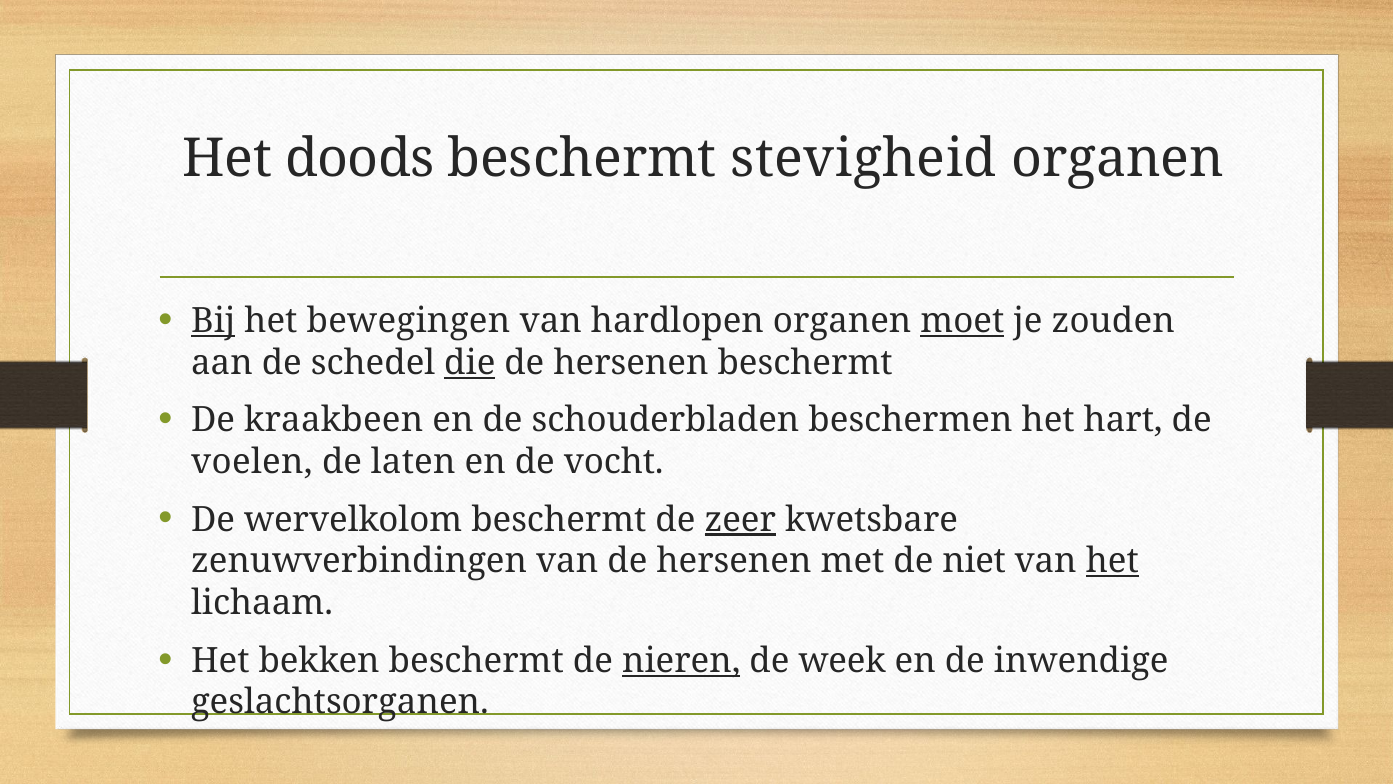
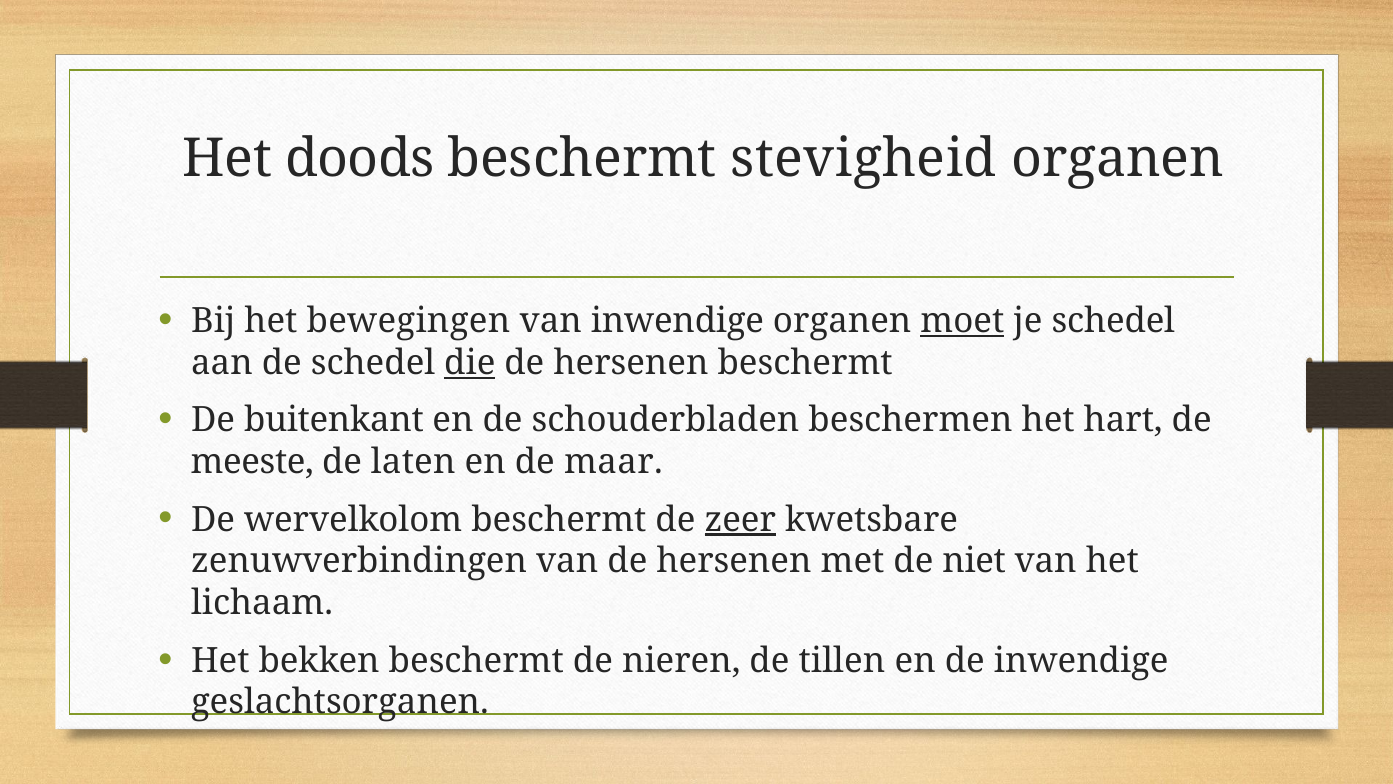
Bij underline: present -> none
van hardlopen: hardlopen -> inwendige
je zouden: zouden -> schedel
kraakbeen: kraakbeen -> buitenkant
voelen: voelen -> meeste
vocht: vocht -> maar
het at (1112, 561) underline: present -> none
nieren underline: present -> none
week: week -> tillen
